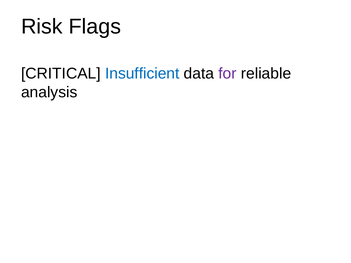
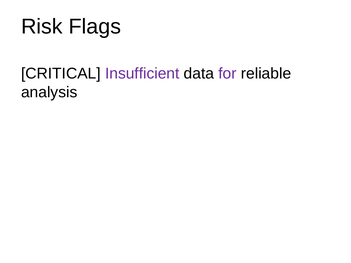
Insufficient colour: blue -> purple
